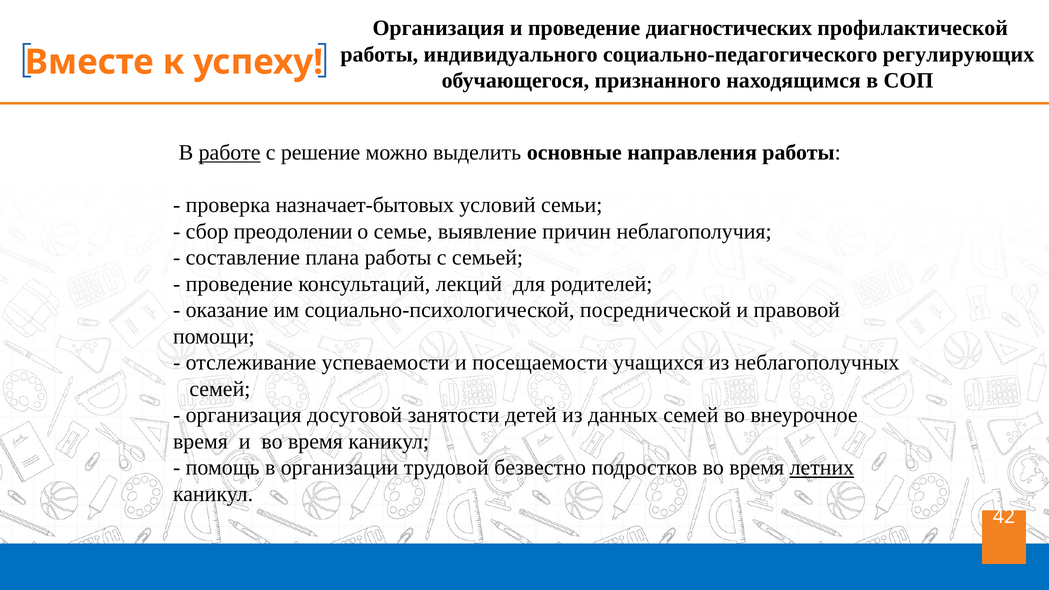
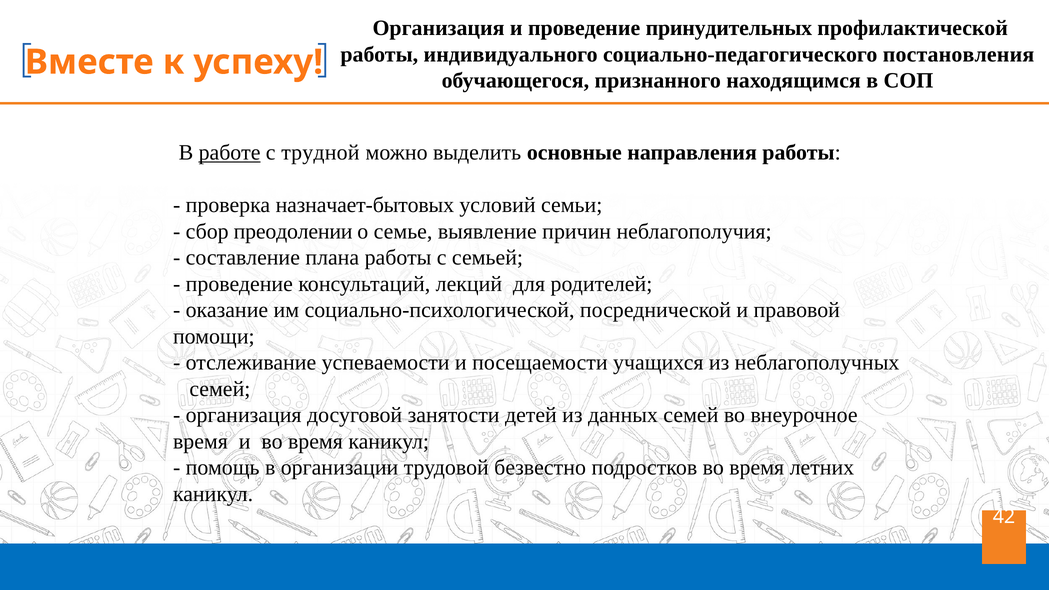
диагностических: диагностических -> принудительных
регулирующих: регулирующих -> постановления
решение: решение -> трудной
летних underline: present -> none
